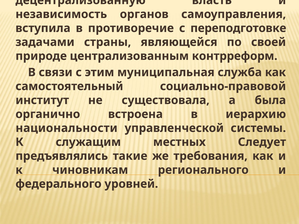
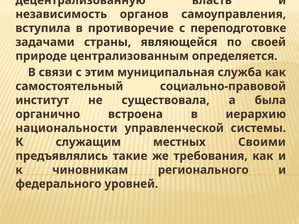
контрреформ: контрреформ -> определяется
Следует: Следует -> Своими
